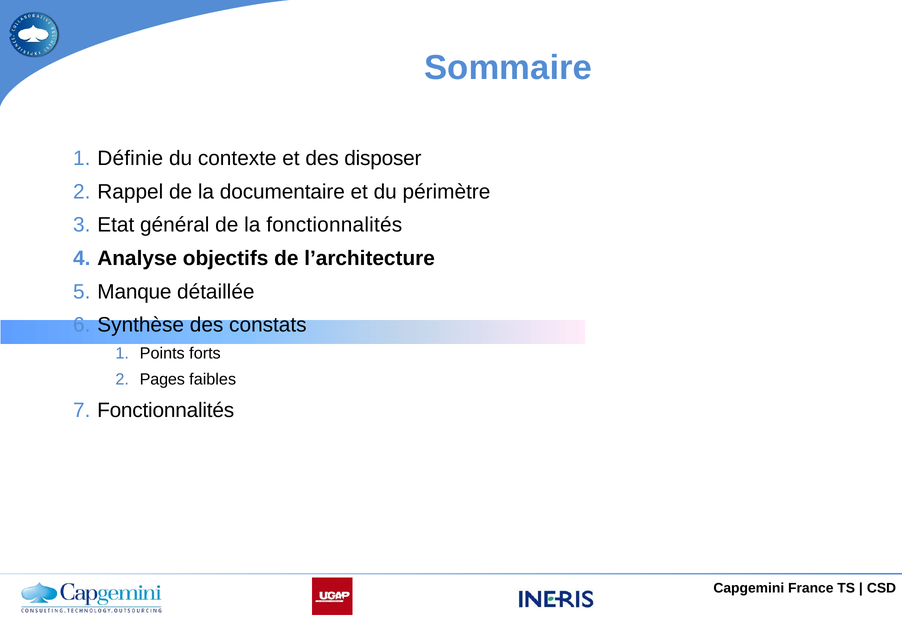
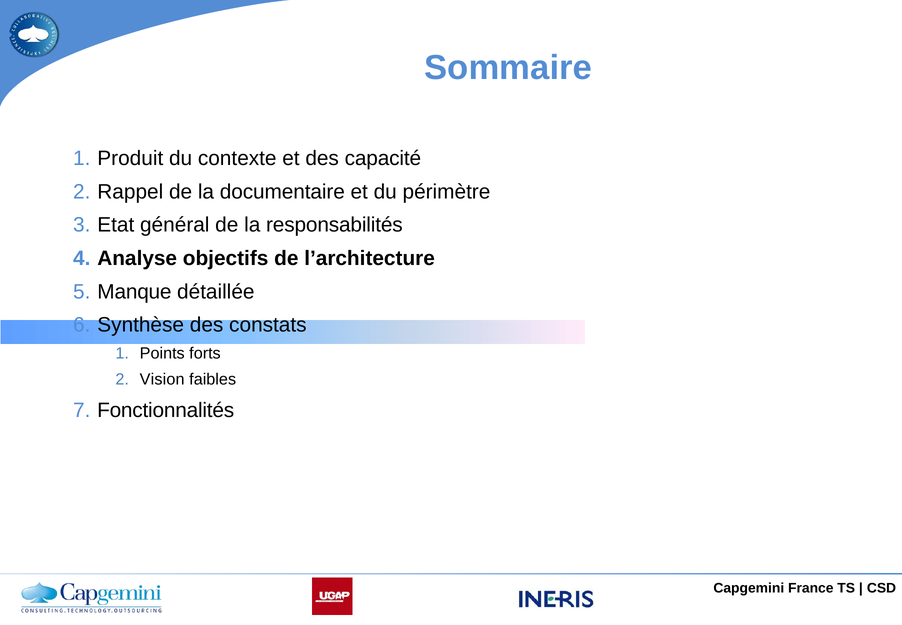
Définie: Définie -> Produit
disposer: disposer -> capacité
la fonctionnalités: fonctionnalités -> responsabilités
Pages: Pages -> Vision
